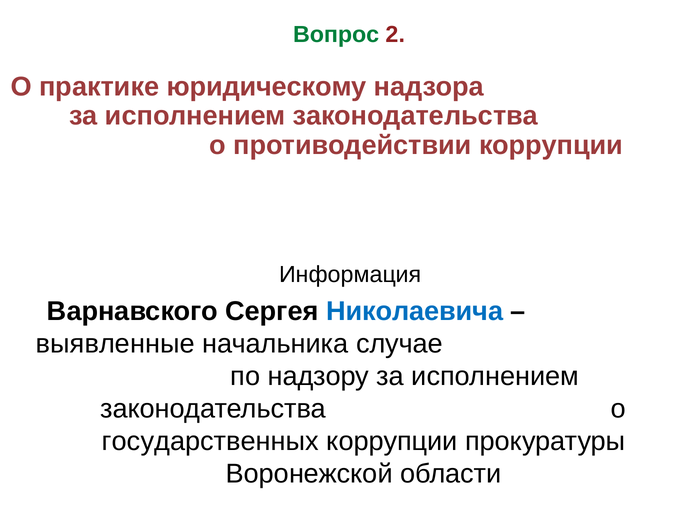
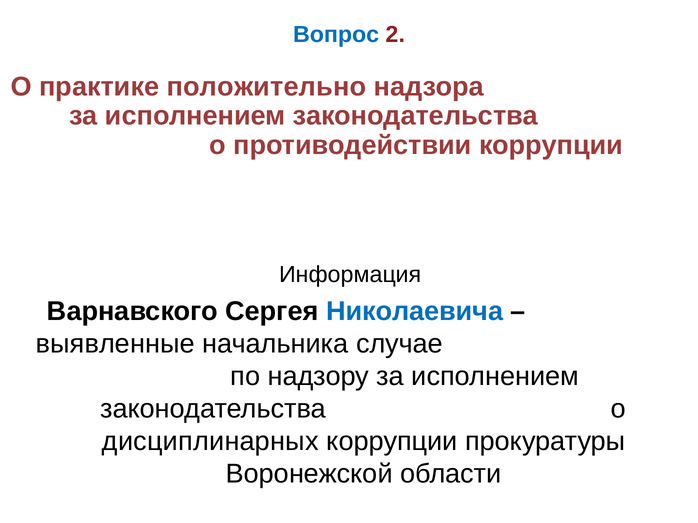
Вопрос colour: green -> blue
юридическому: юридическому -> положительно
государственных: государственных -> дисциплинарных
